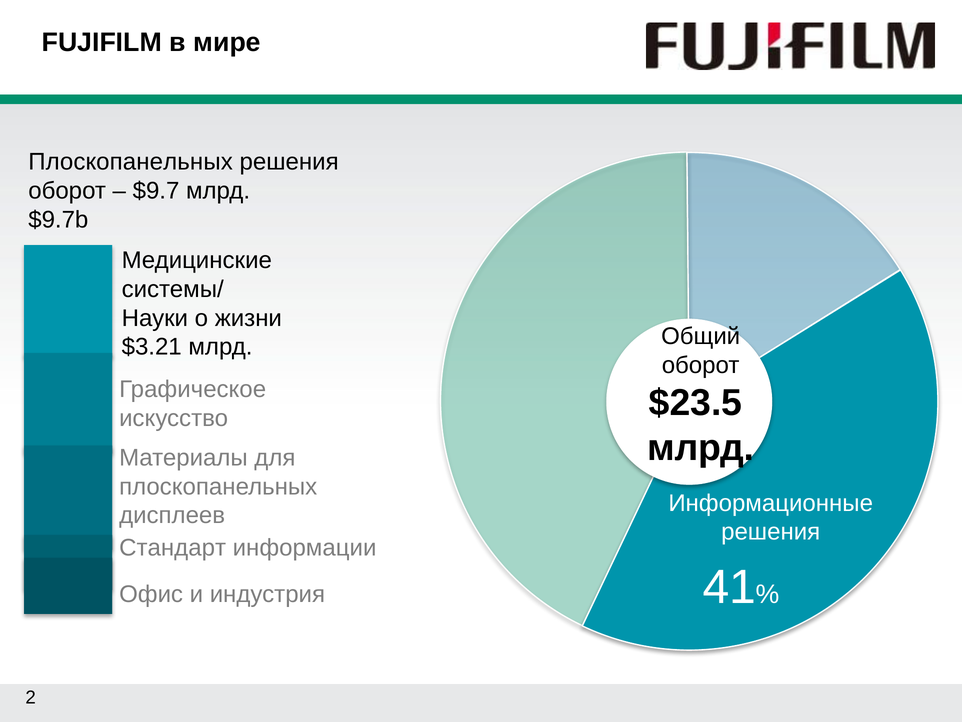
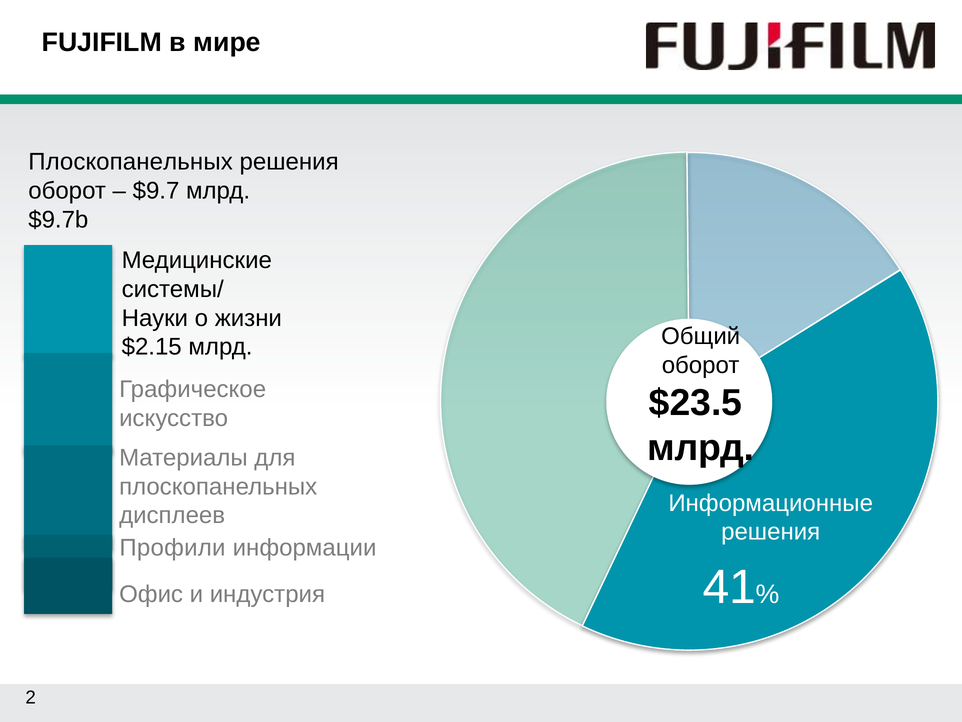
$3.21: $3.21 -> $2.15
Стандарт: Стандарт -> Профили
